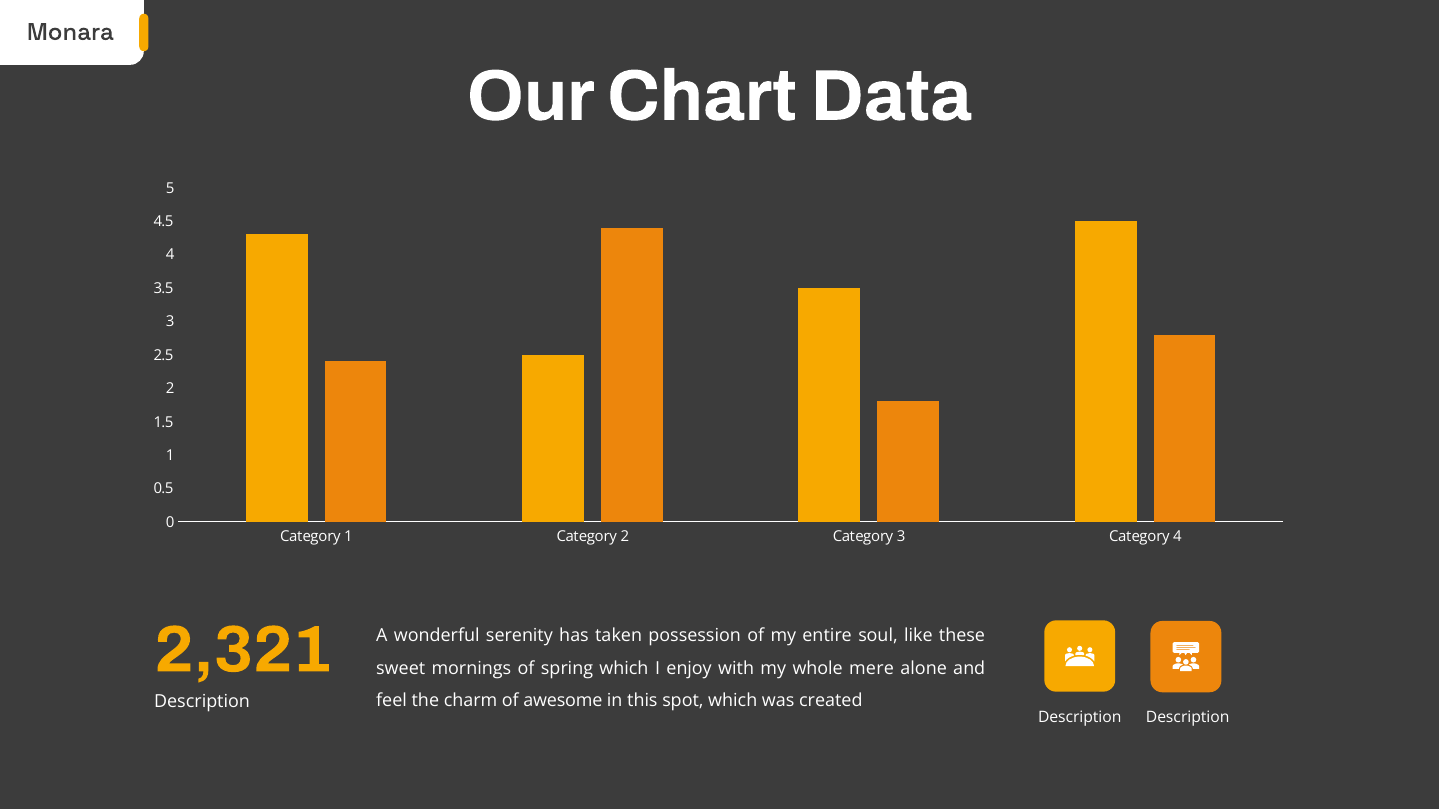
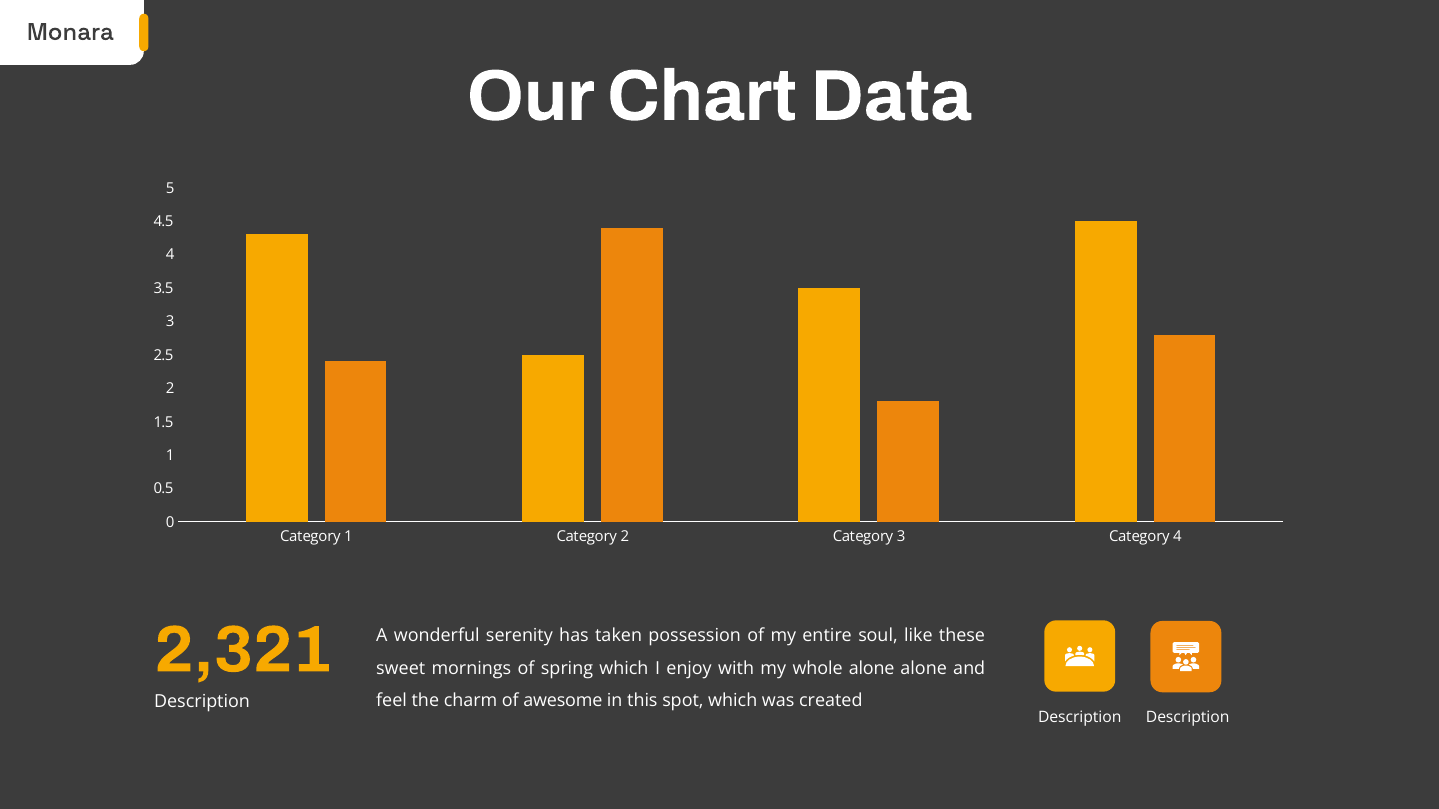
whole mere: mere -> alone
